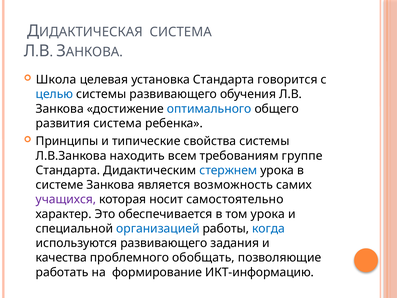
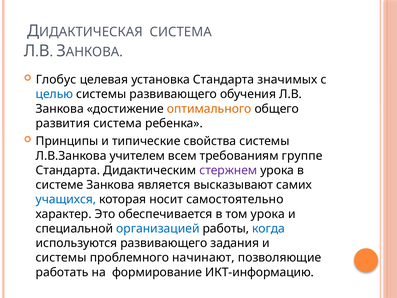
Школа: Школа -> Глобус
говорится: говорится -> значимых
оптимального colour: blue -> orange
находить: находить -> учителем
стержнем colour: blue -> purple
возможность: возможность -> высказывают
учащихся colour: purple -> blue
качества at (61, 257): качества -> системы
обобщать: обобщать -> начинают
